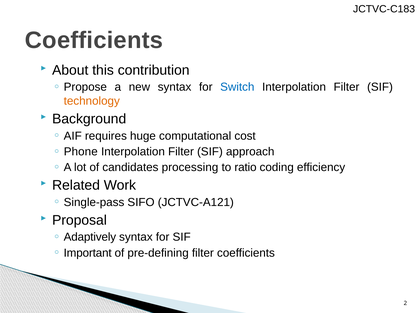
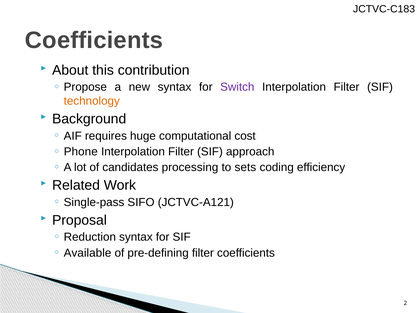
Switch colour: blue -> purple
ratio: ratio -> sets
Adaptively: Adaptively -> Reduction
Important: Important -> Available
